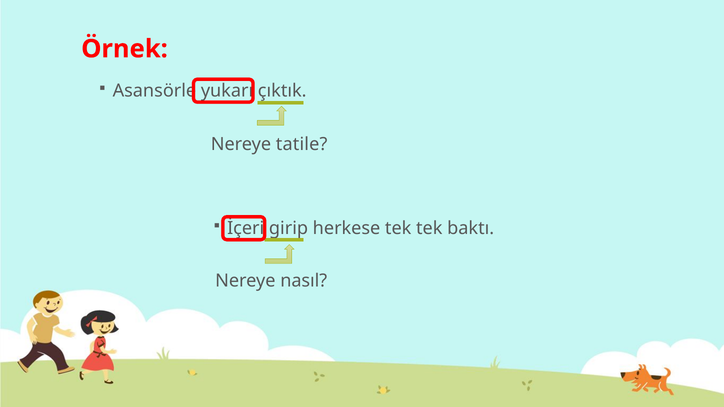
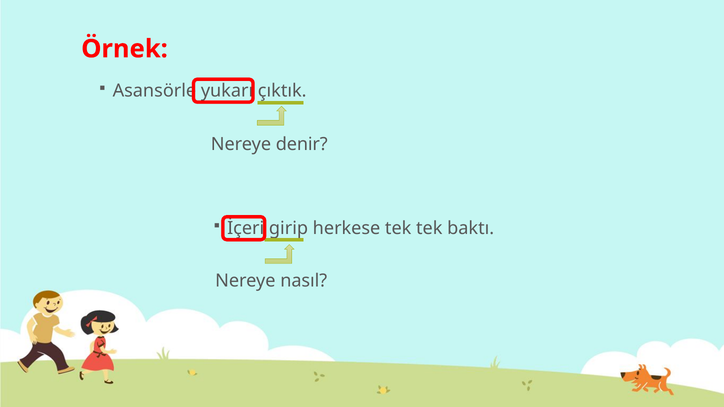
tatile: tatile -> denir
